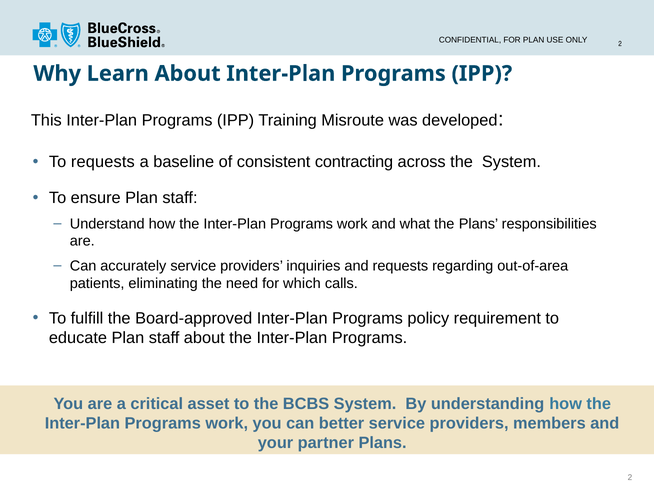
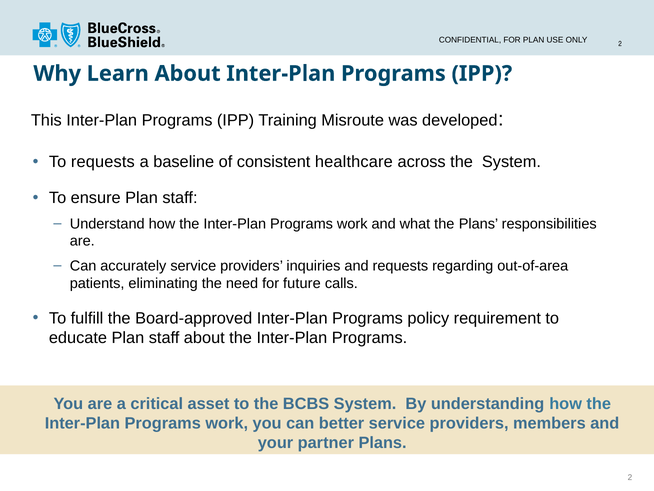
contracting: contracting -> healthcare
which: which -> future
